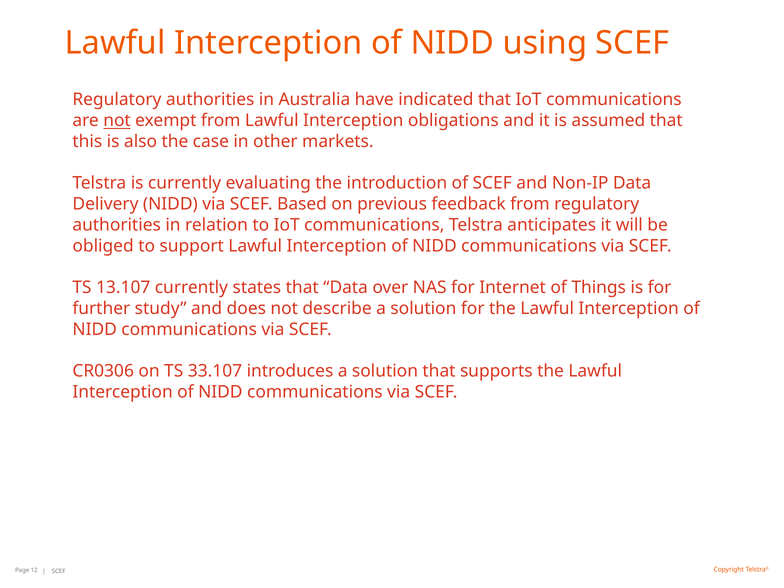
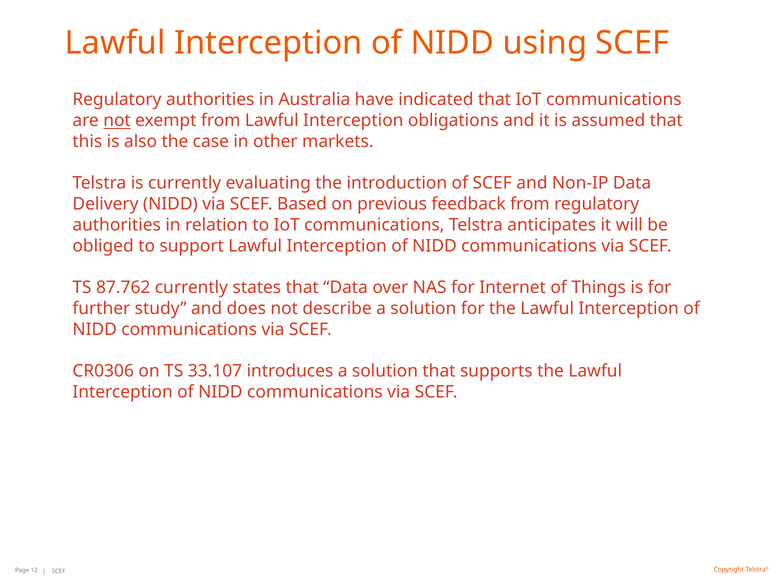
13.107: 13.107 -> 87.762
